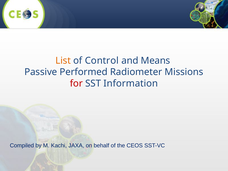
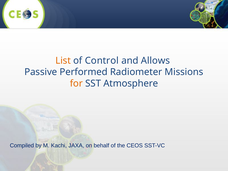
Means: Means -> Allows
for colour: red -> orange
Information: Information -> Atmosphere
